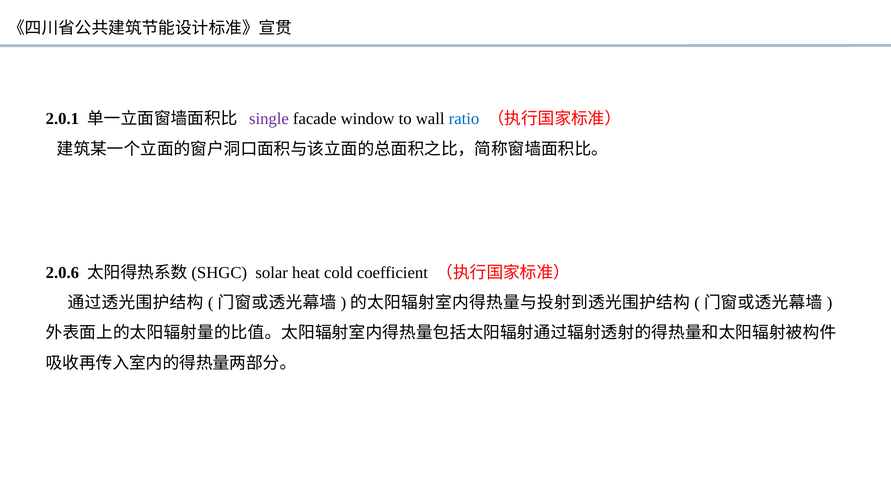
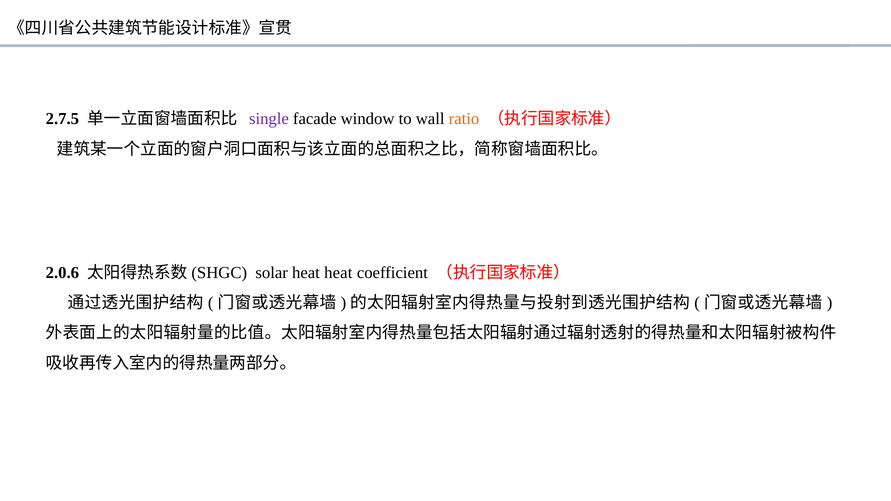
2.0.1: 2.0.1 -> 2.7.5
ratio colour: blue -> orange
heat cold: cold -> heat
